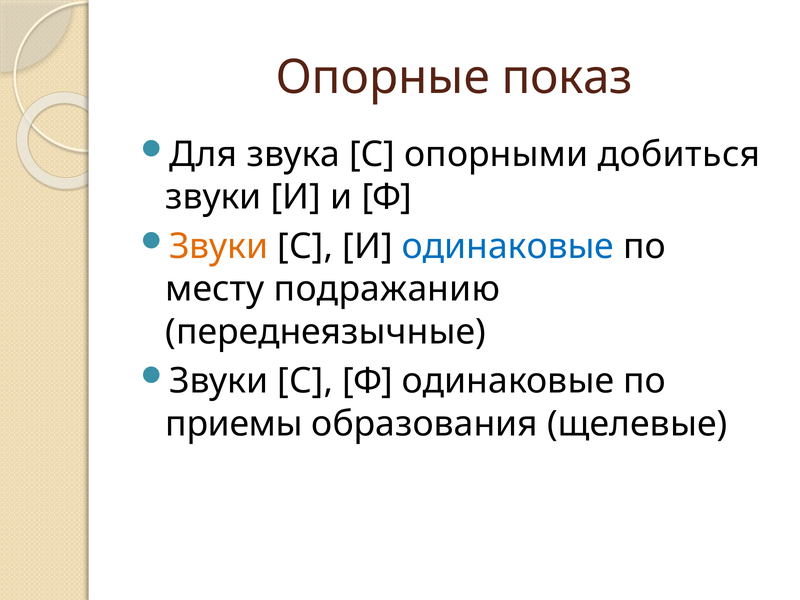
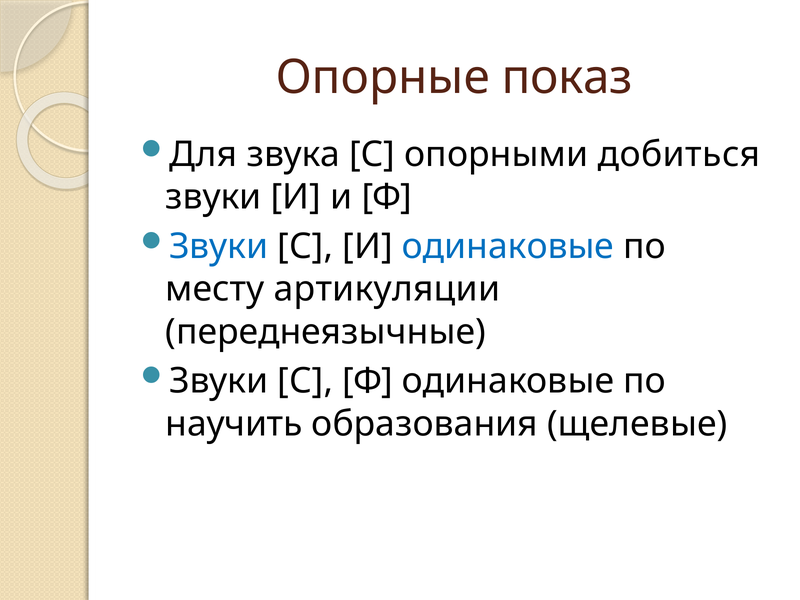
Звуки at (219, 246) colour: orange -> blue
подражанию: подражанию -> артикуляции
приемы: приемы -> научить
